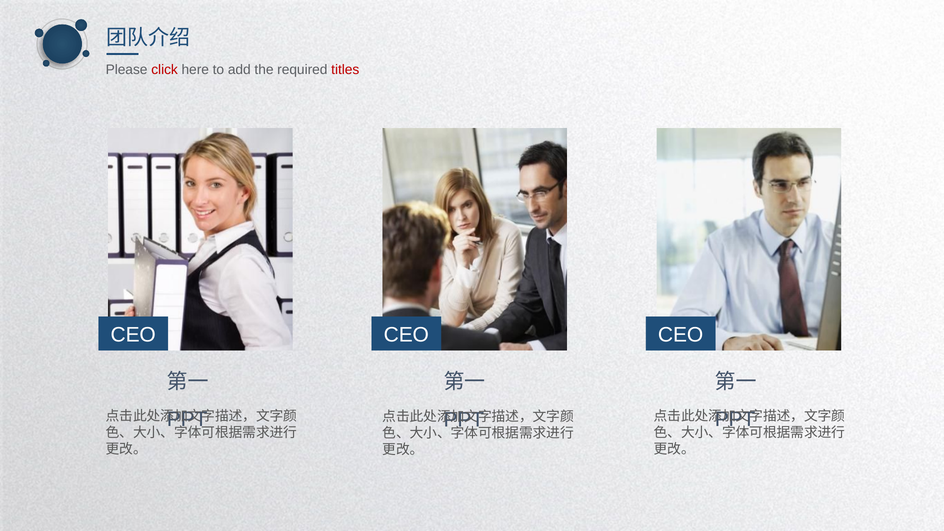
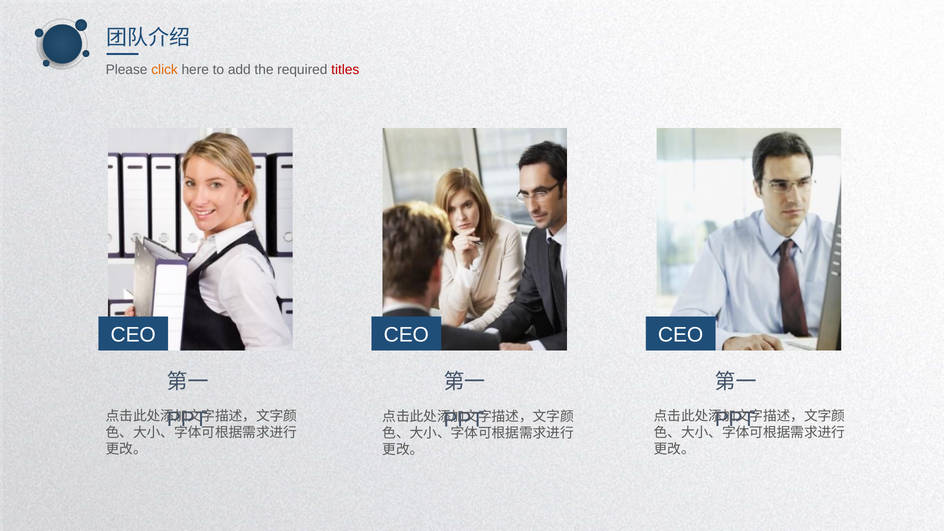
click colour: red -> orange
